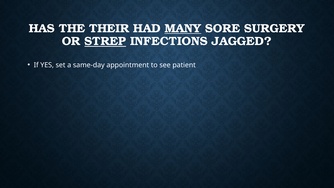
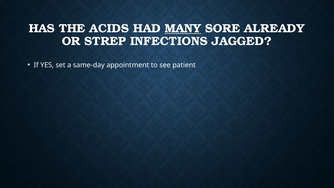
THEIR: THEIR -> ACIDS
SURGERY: SURGERY -> ALREADY
STREP underline: present -> none
